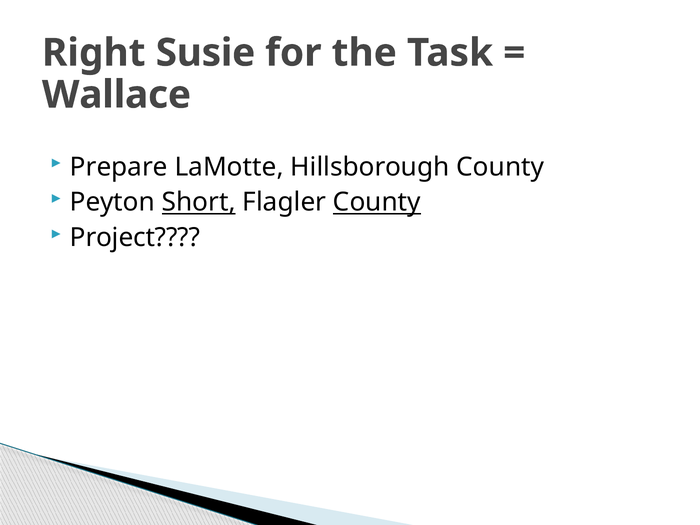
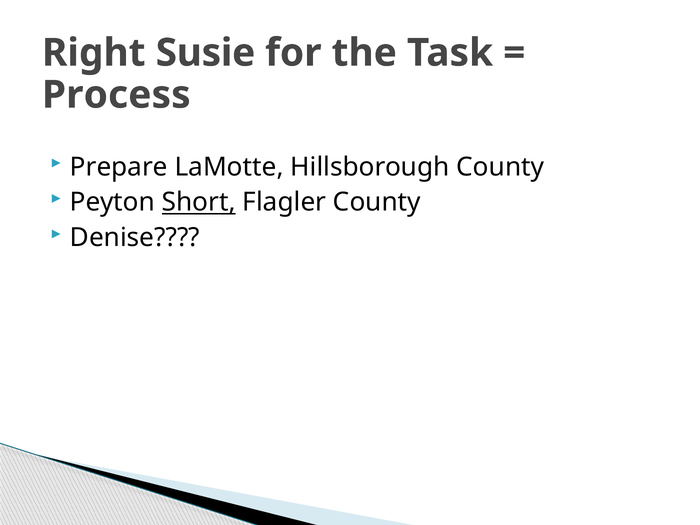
Wallace: Wallace -> Process
County at (377, 202) underline: present -> none
Project: Project -> Denise
